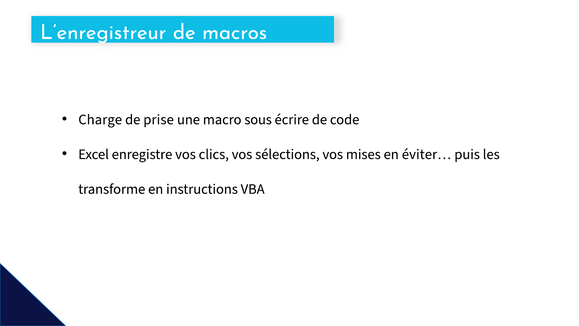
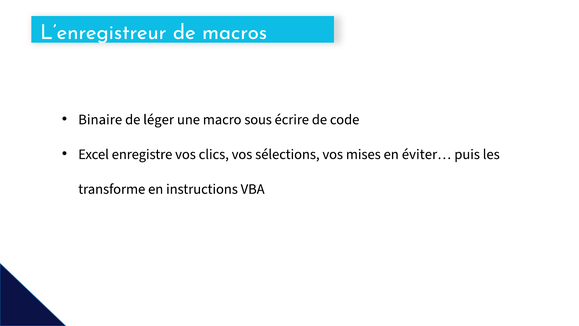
Charge: Charge -> Binaire
prise: prise -> léger
